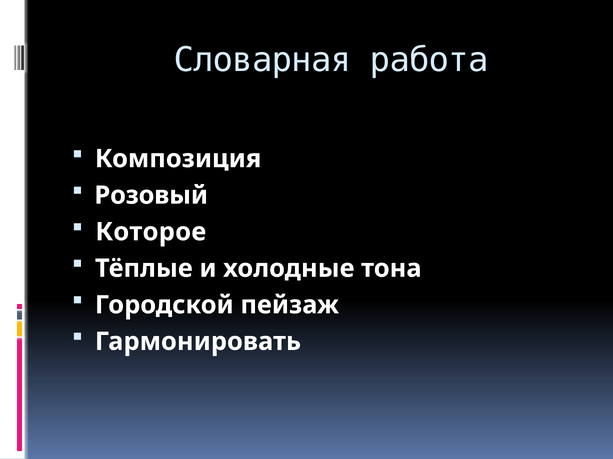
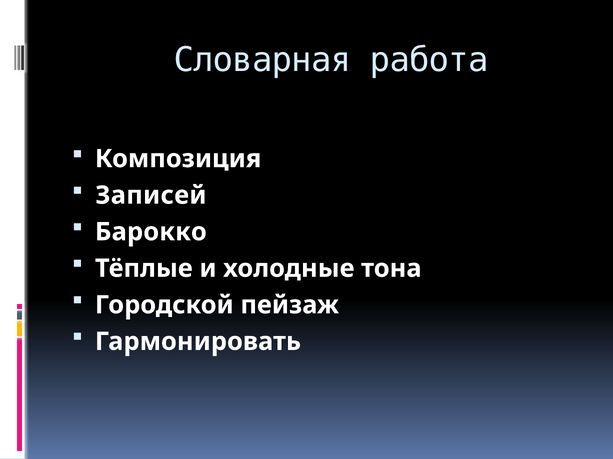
Розовый: Розовый -> Записей
Которое: Которое -> Барокко
